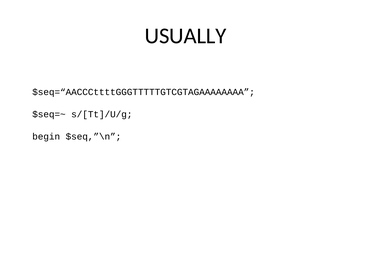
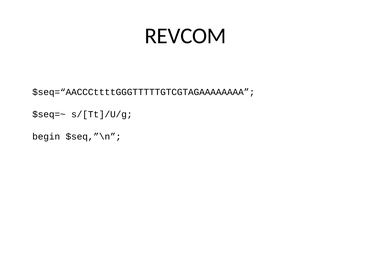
USUALLY: USUALLY -> REVCOM
